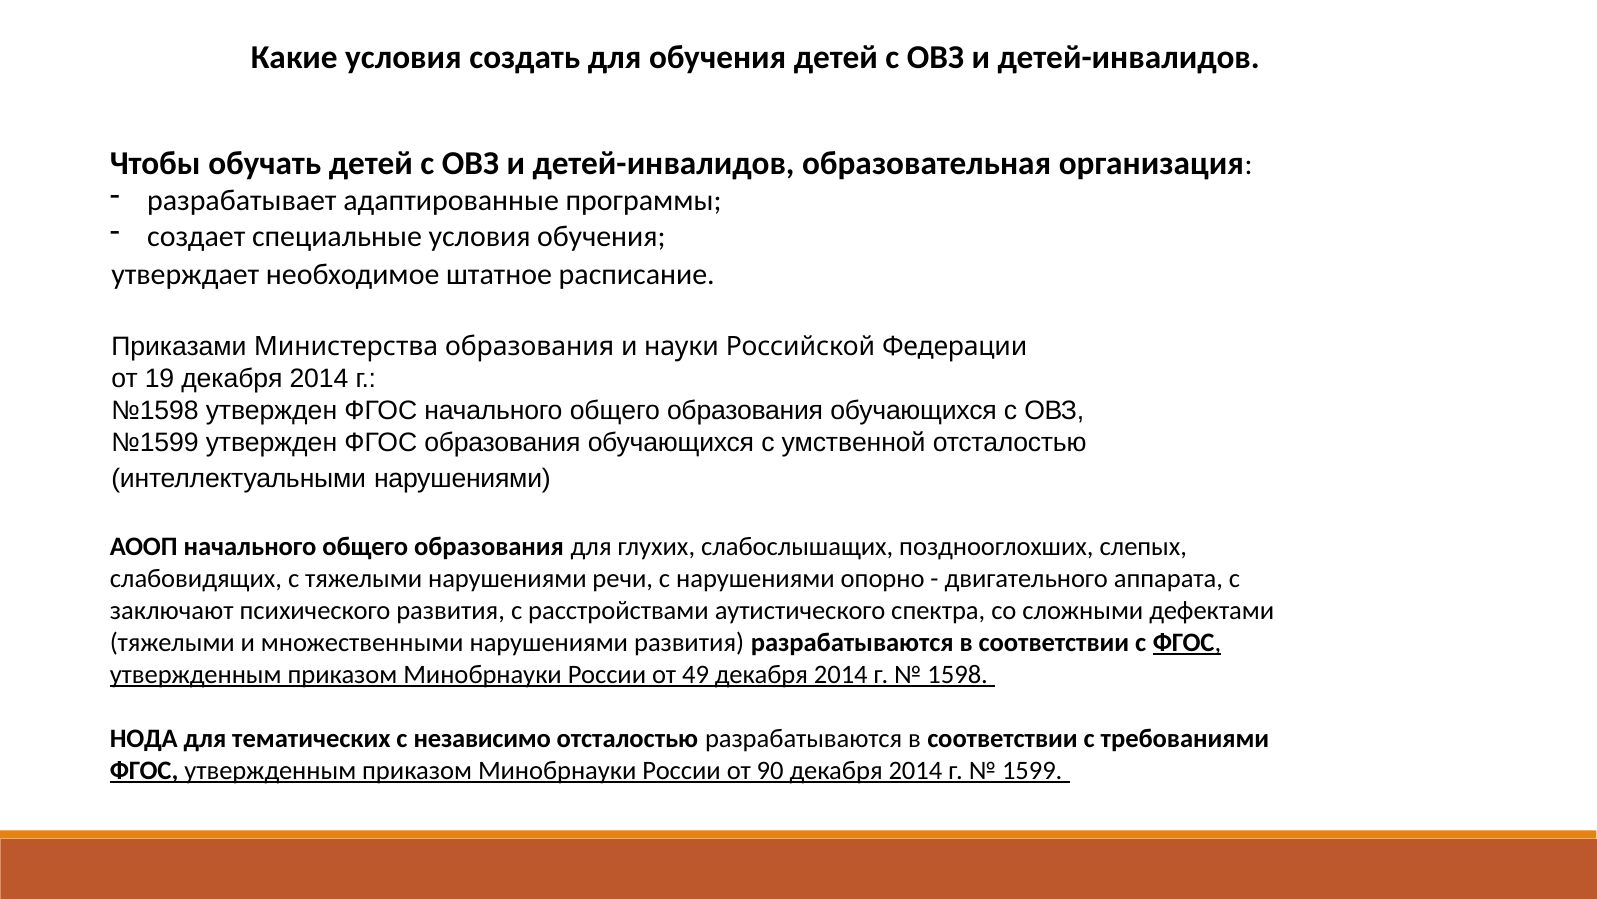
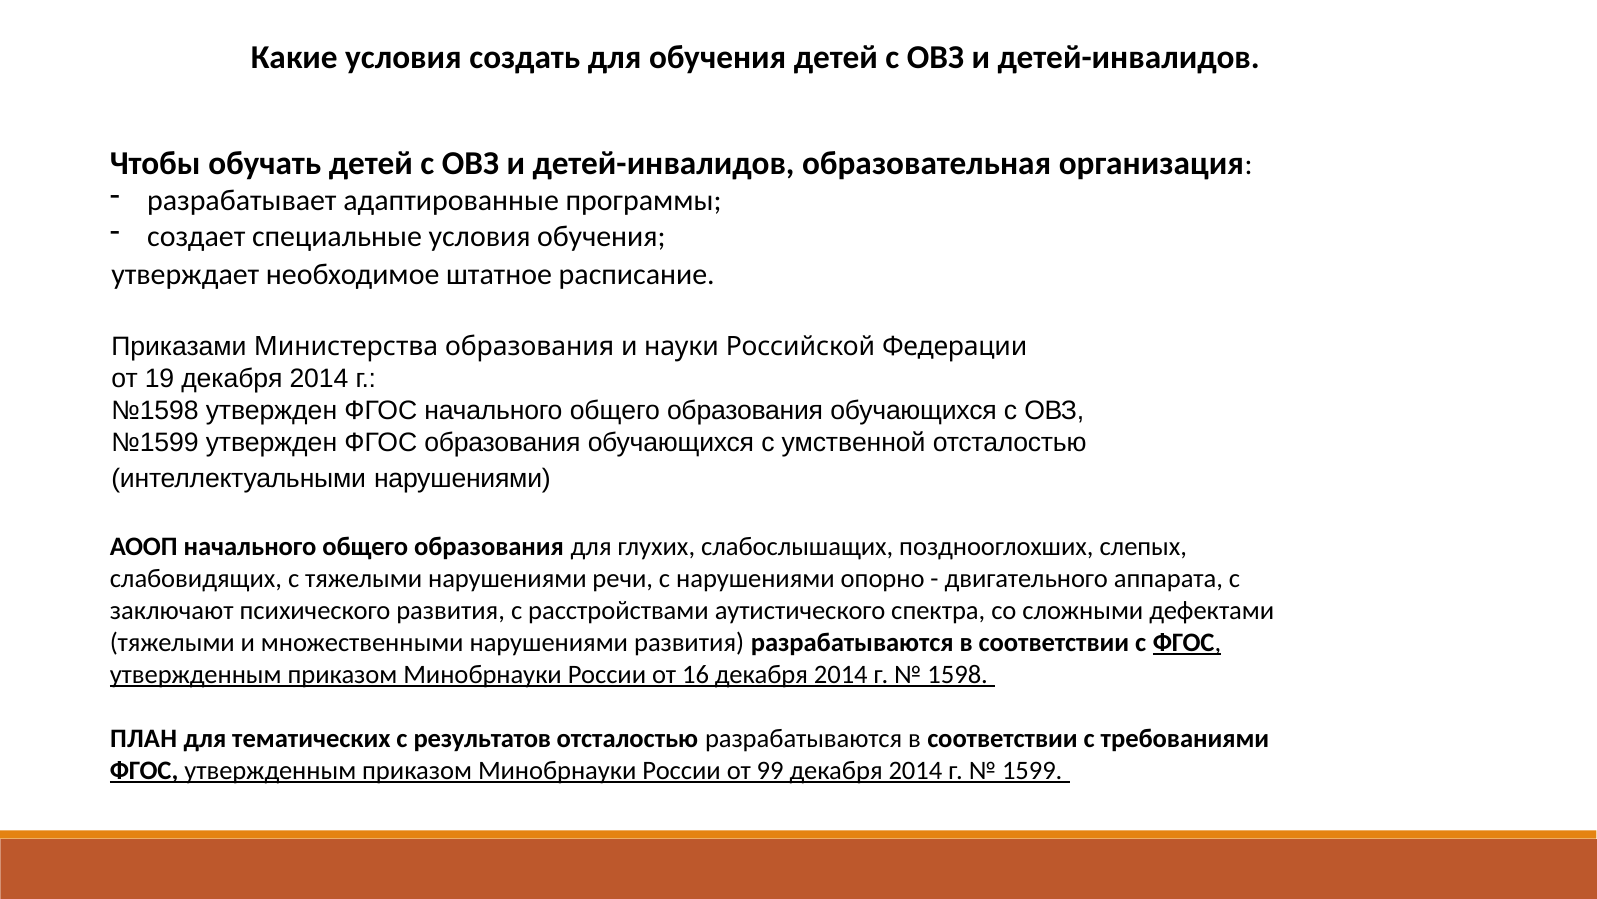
49: 49 -> 16
НОДА: НОДА -> ПЛАН
независимо: независимо -> результатов
90: 90 -> 99
